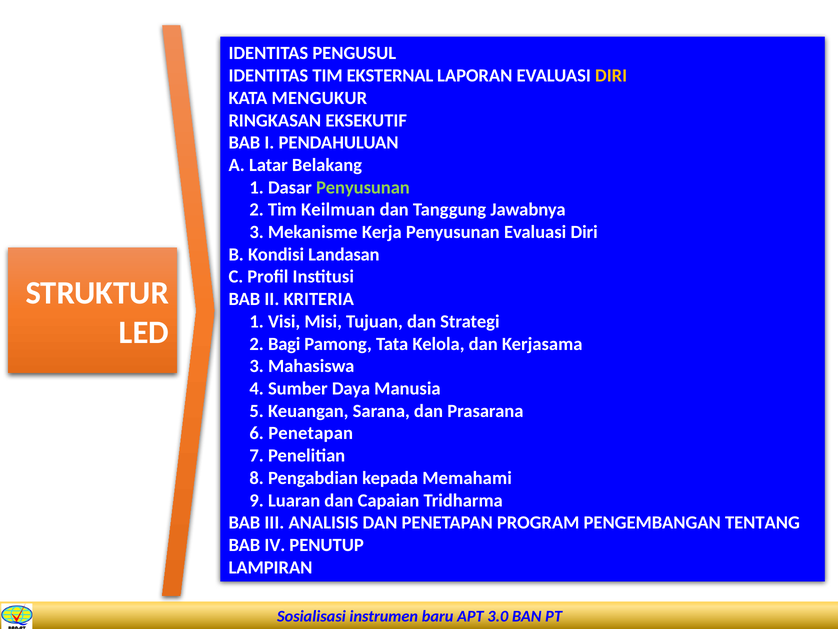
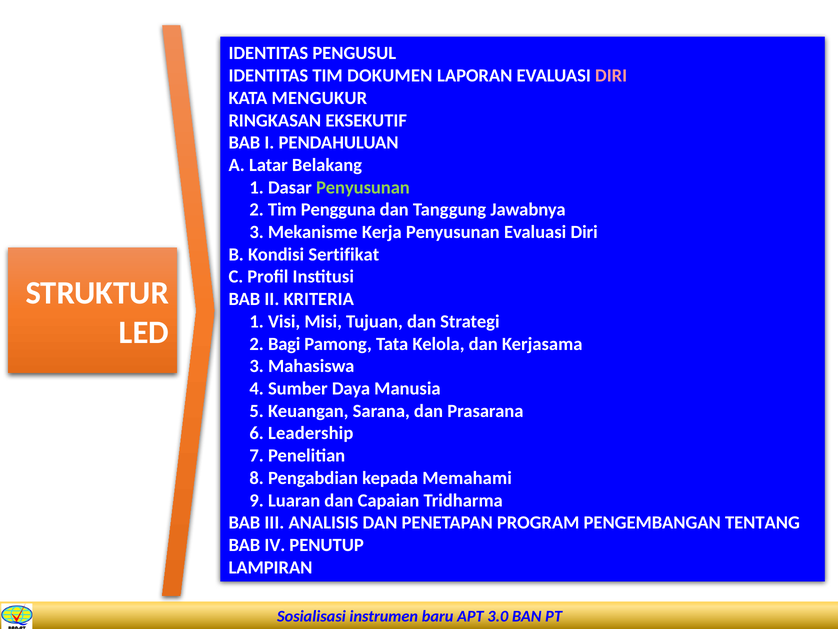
EKSTERNAL: EKSTERNAL -> DOKUMEN
DIRI at (611, 76) colour: yellow -> pink
Keilmuan: Keilmuan -> Pengguna
Landasan: Landasan -> Sertifikat
6 Penetapan: Penetapan -> Leadership
